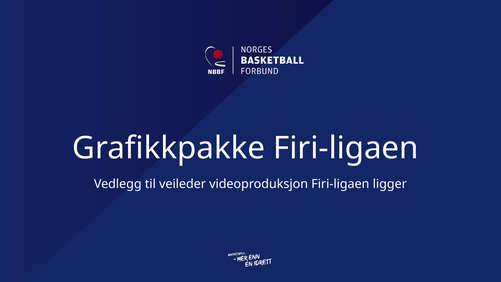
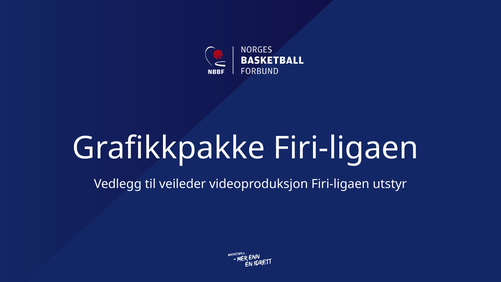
ligger: ligger -> utstyr
